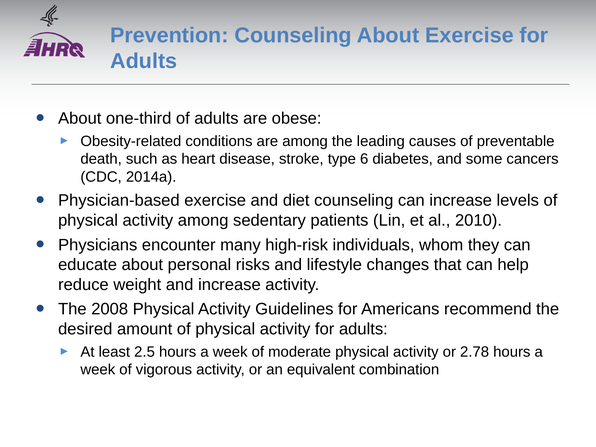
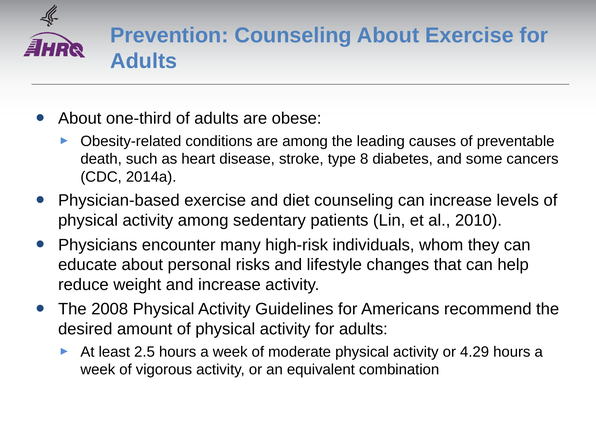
6: 6 -> 8
2.78: 2.78 -> 4.29
